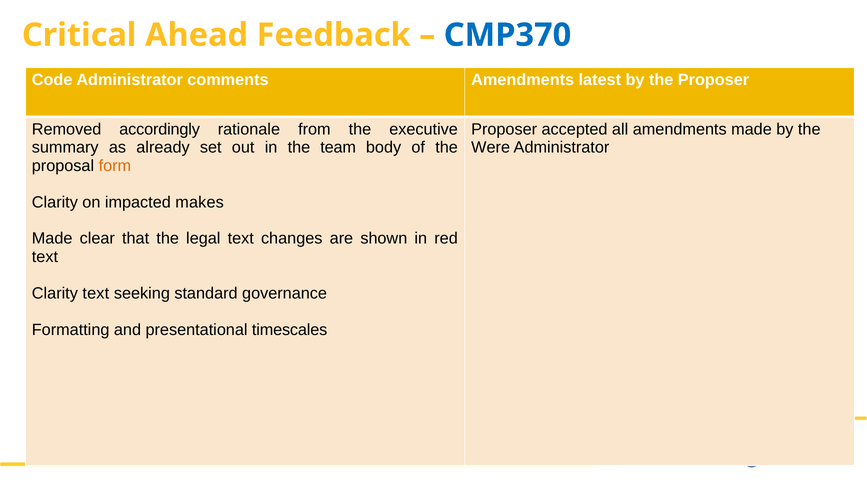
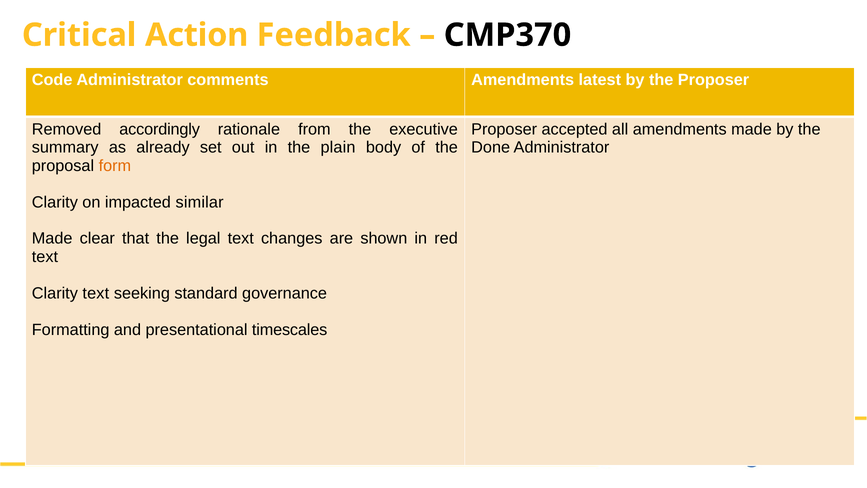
Ahead: Ahead -> Action
CMP370 colour: blue -> black
team: team -> plain
Were: Were -> Done
makes: makes -> similar
